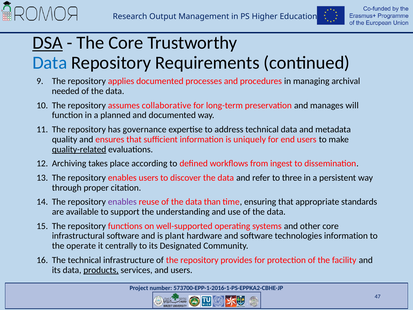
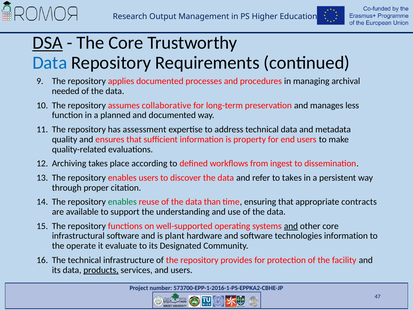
will: will -> less
governance: governance -> assessment
uniquely: uniquely -> property
quality-related underline: present -> none
to three: three -> takes
enables at (122, 202) colour: purple -> green
standards: standards -> contracts
and at (291, 226) underline: none -> present
centrally: centrally -> evaluate
